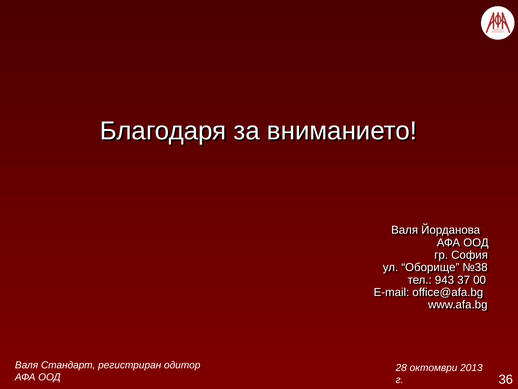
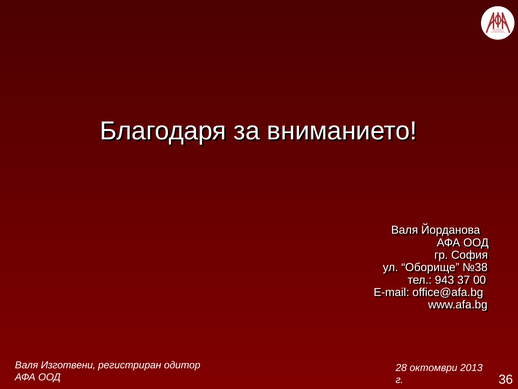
Стандарт: Стандарт -> Изготвени
